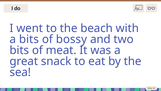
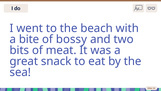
a bits: bits -> bite
